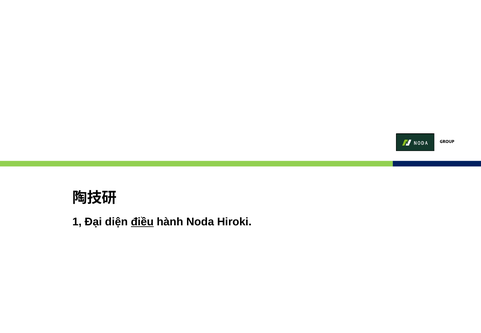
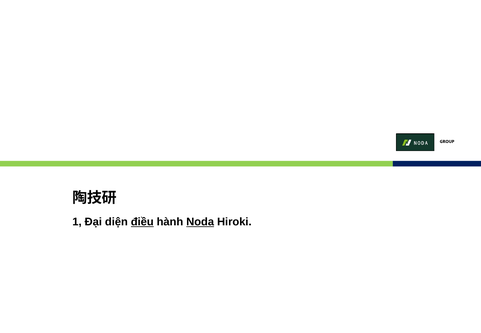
Noda underline: none -> present
